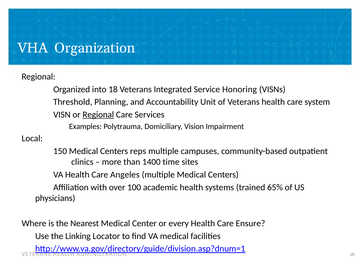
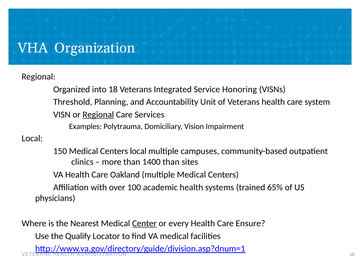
Centers reps: reps -> local
1400 time: time -> than
Angeles: Angeles -> Oakland
Center underline: none -> present
Linking: Linking -> Qualify
